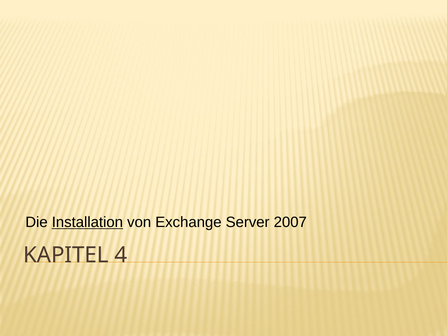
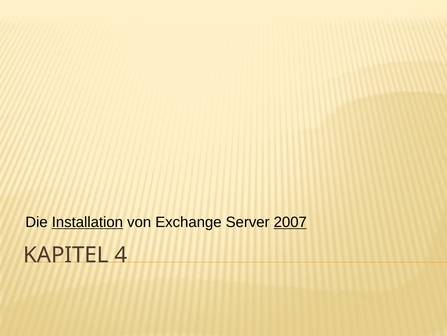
2007 underline: none -> present
